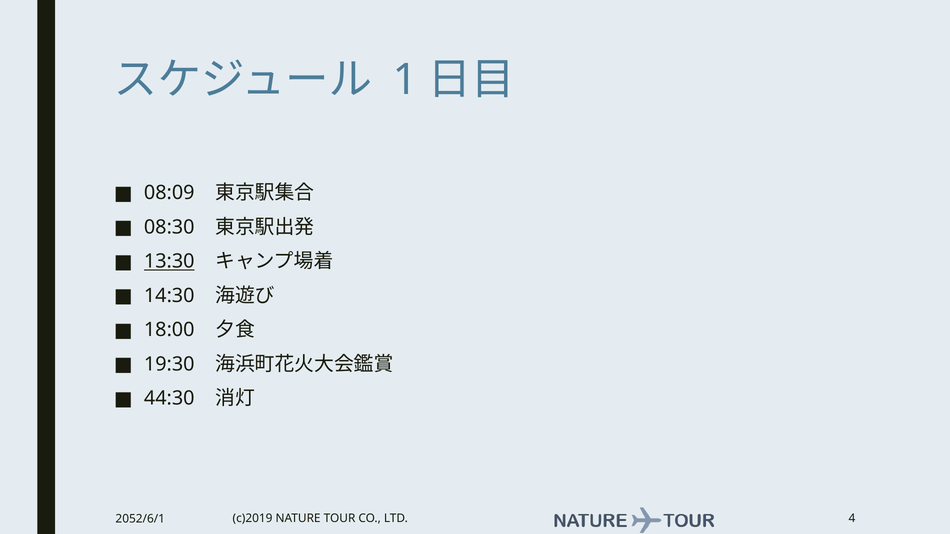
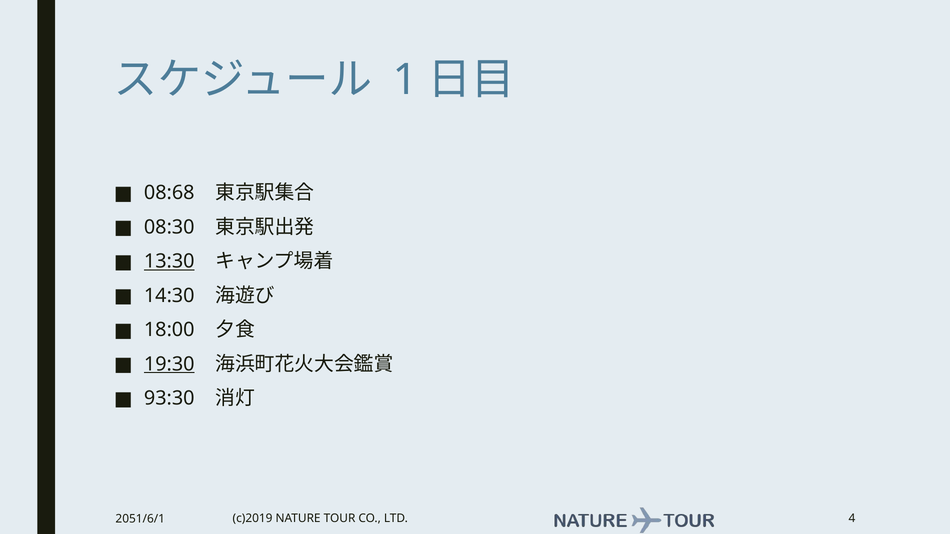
08:09: 08:09 -> 08:68
19:30 underline: none -> present
44:30: 44:30 -> 93:30
2052/6/1: 2052/6/1 -> 2051/6/1
